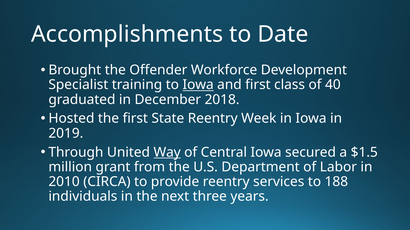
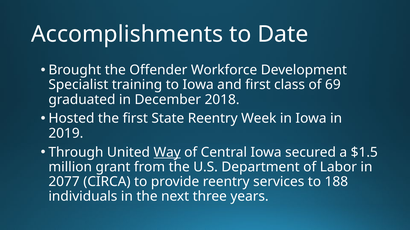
Iowa at (198, 85) underline: present -> none
40: 40 -> 69
2010: 2010 -> 2077
